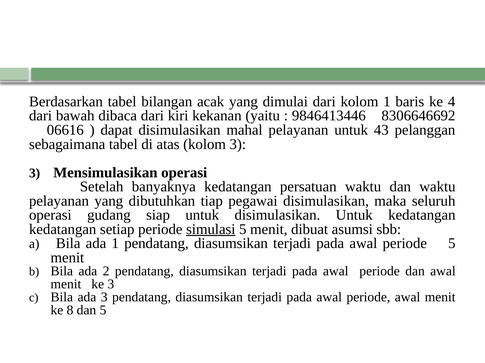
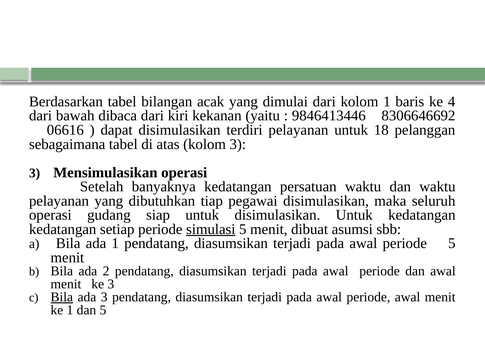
mahal: mahal -> terdiri
43: 43 -> 18
Bila at (62, 298) underline: none -> present
ke 8: 8 -> 1
